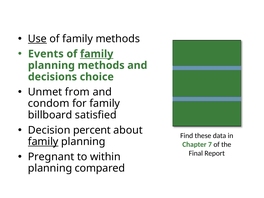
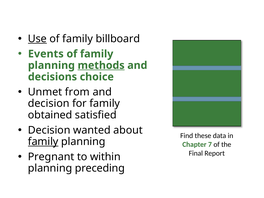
family methods: methods -> billboard
family at (97, 54) underline: present -> none
methods at (101, 65) underline: none -> present
condom at (49, 103): condom -> decision
billboard: billboard -> obtained
percent: percent -> wanted
compared: compared -> preceding
